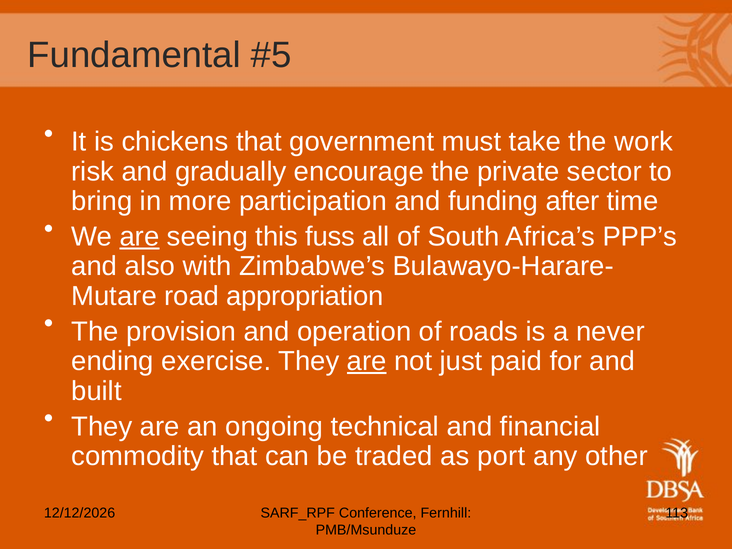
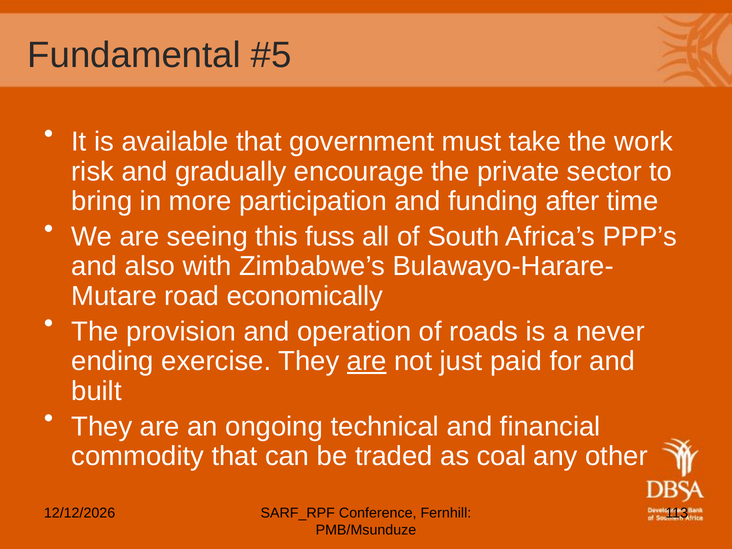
chickens: chickens -> available
are at (139, 237) underline: present -> none
appropriation: appropriation -> economically
port: port -> coal
